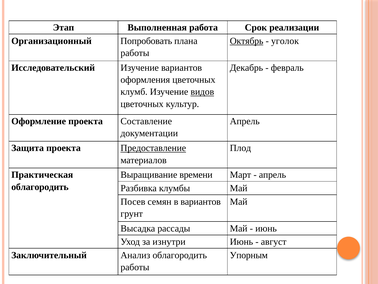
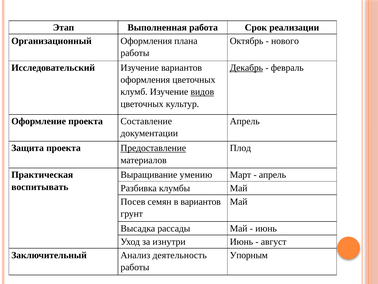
Организационный Попробовать: Попробовать -> Оформления
Октябрь underline: present -> none
уголок: уголок -> нового
Декабрь underline: none -> present
времени: времени -> умению
облагородить at (40, 187): облагородить -> воспитывать
Анализ облагородить: облагородить -> деятельность
